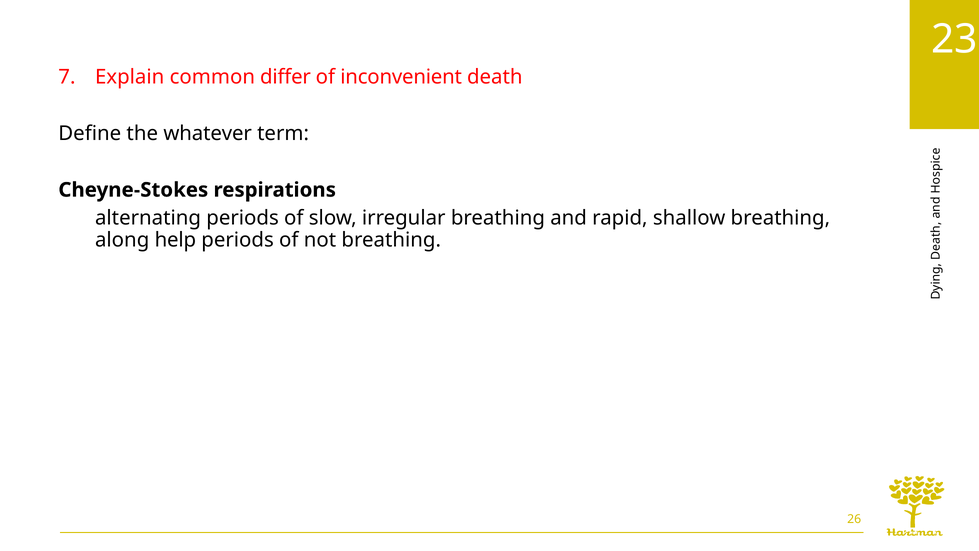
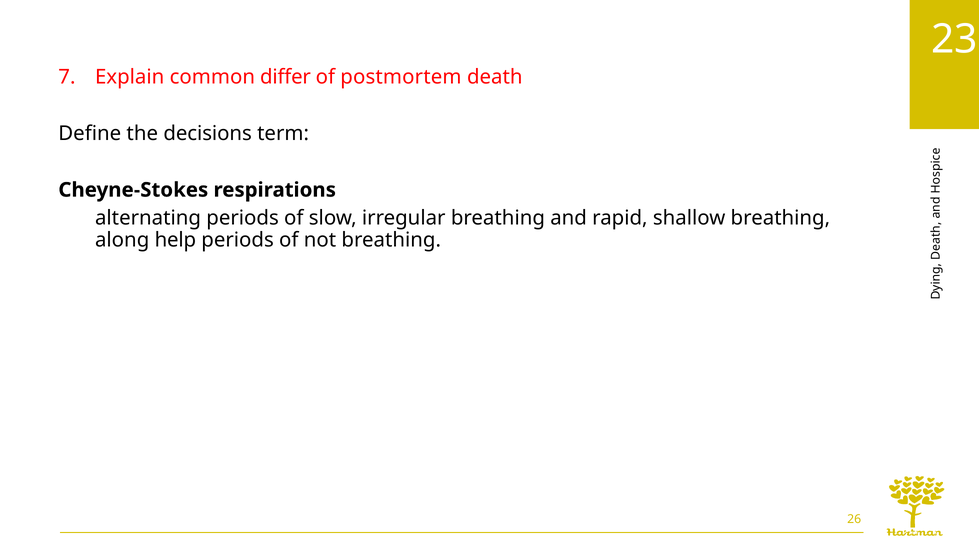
inconvenient: inconvenient -> postmortem
whatever: whatever -> decisions
